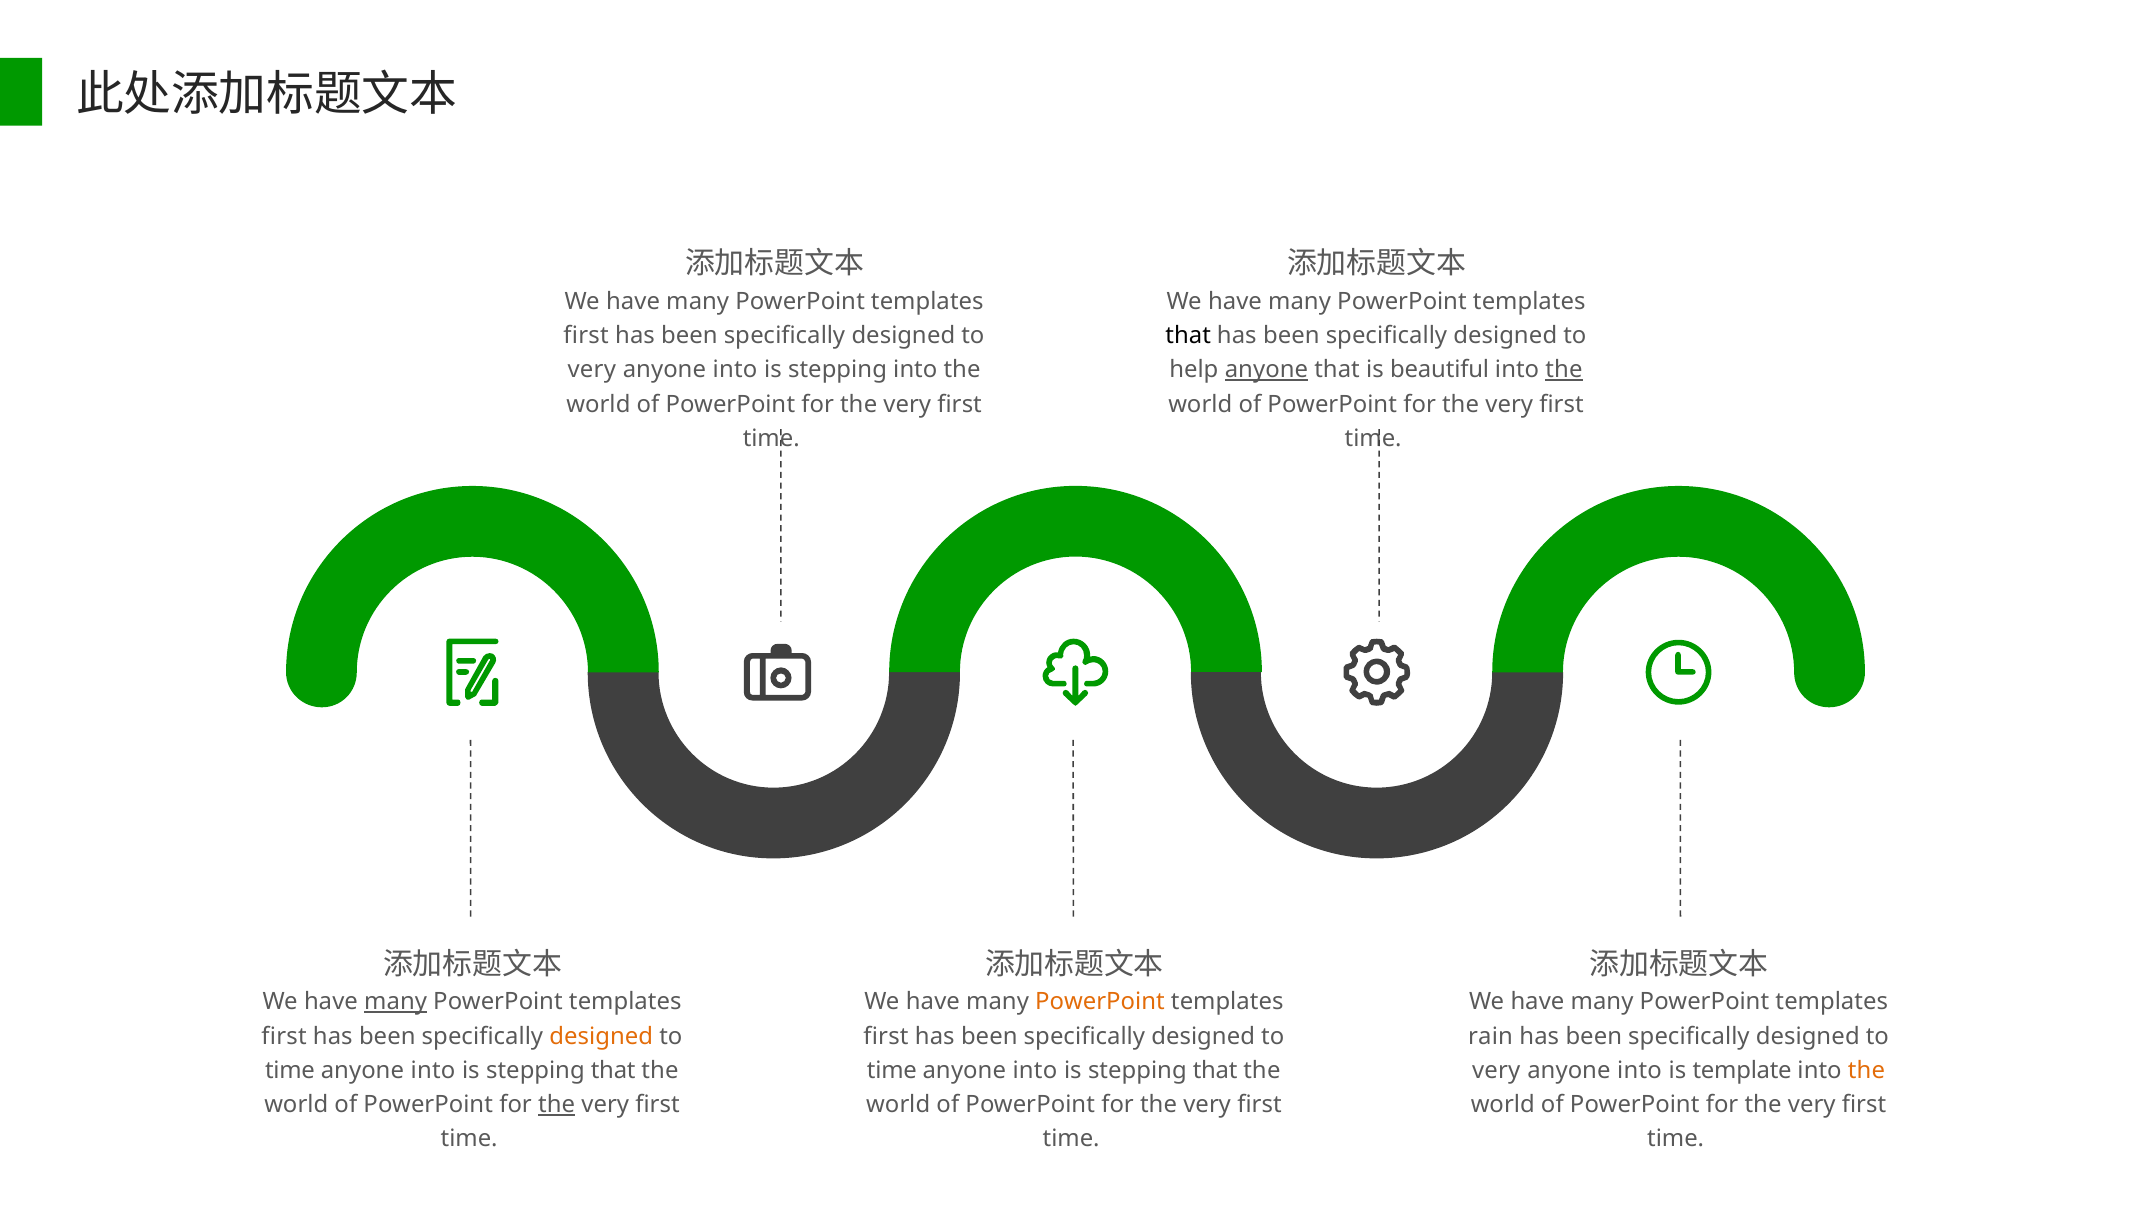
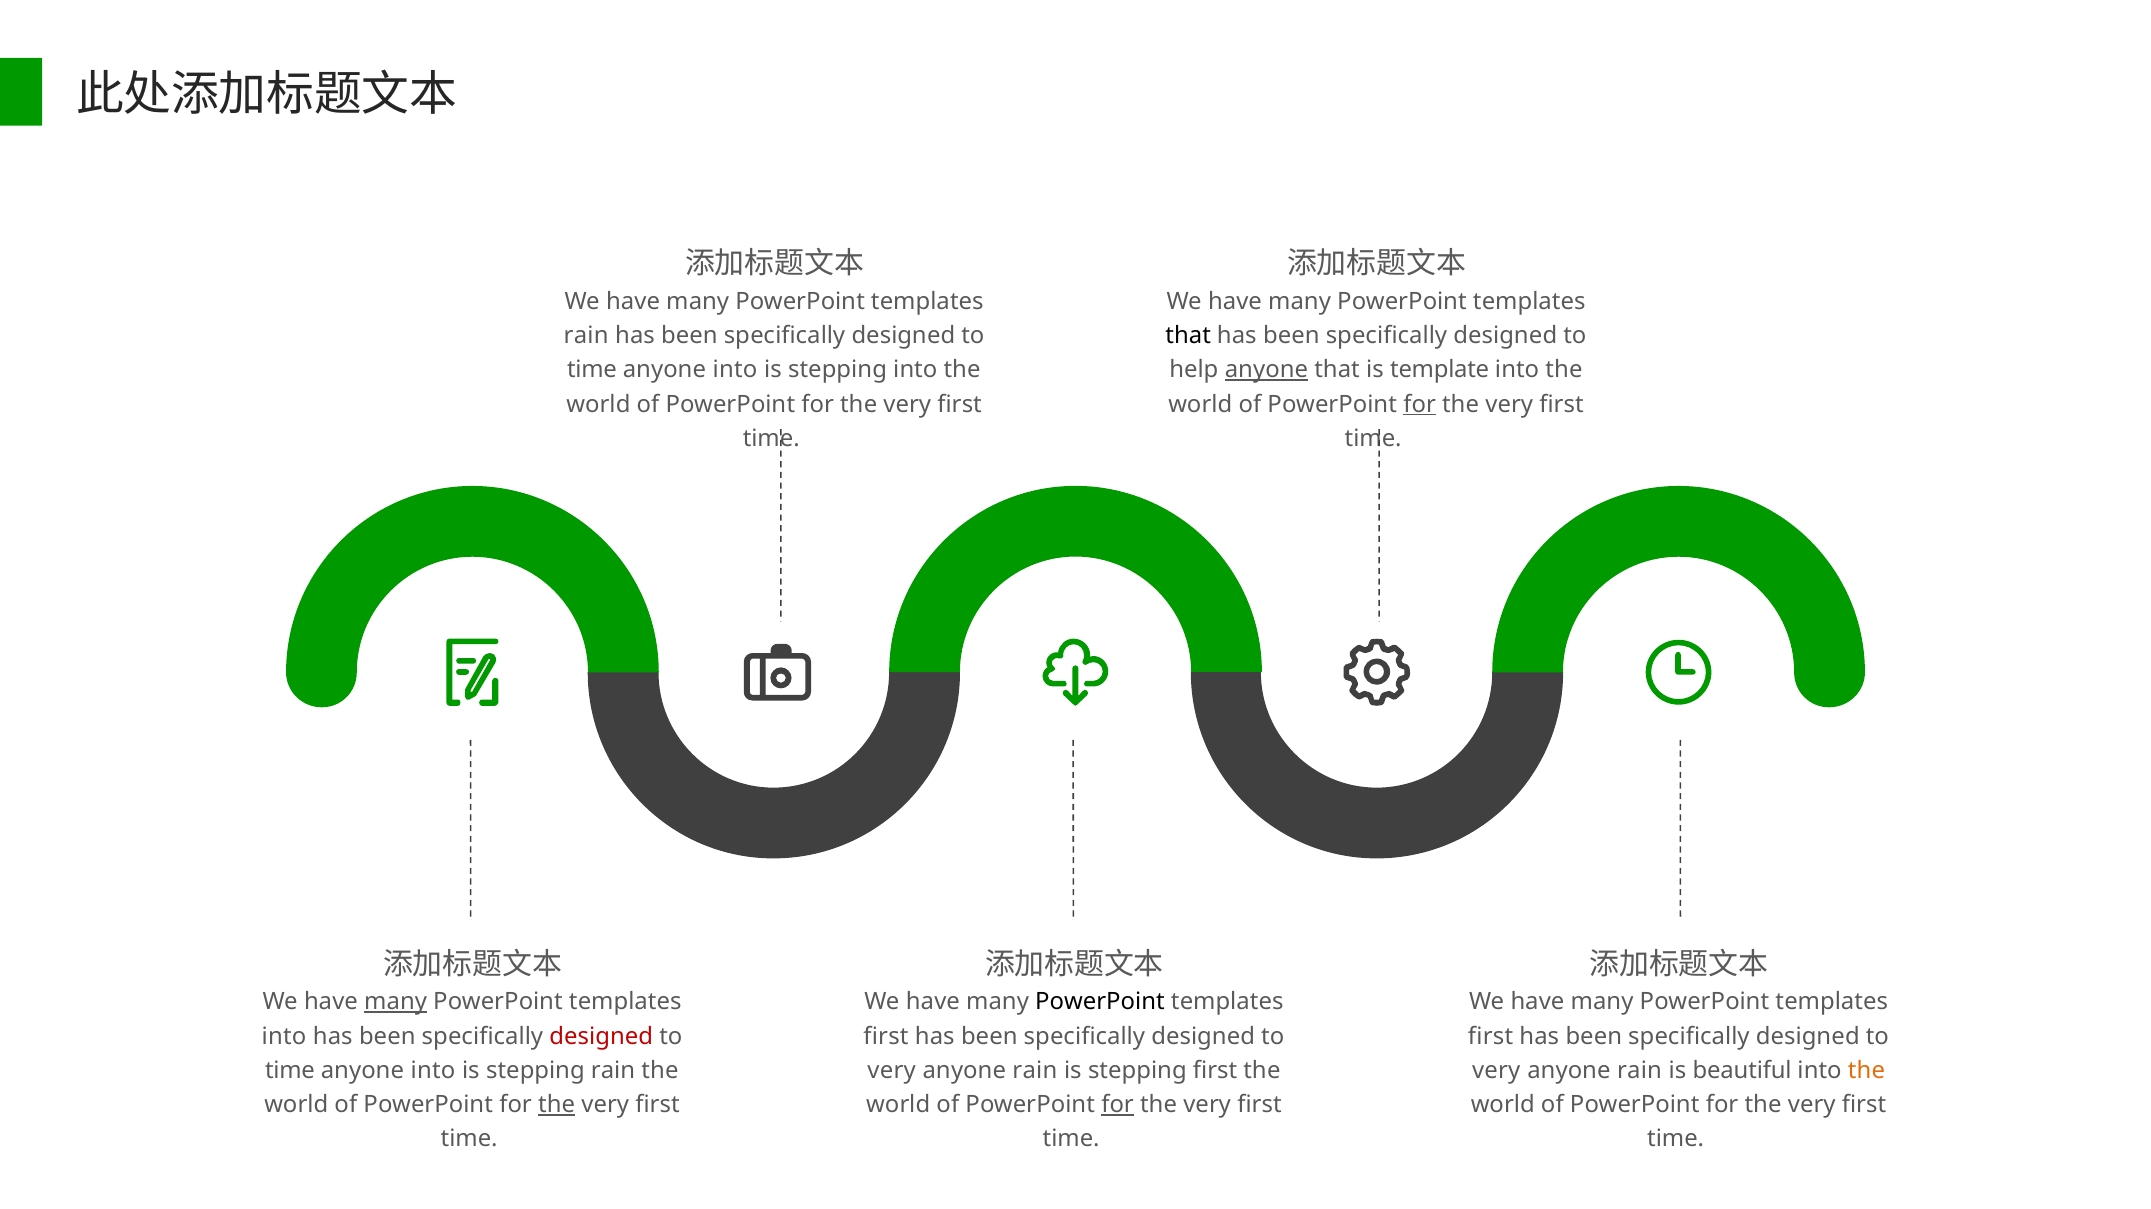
first at (586, 336): first -> rain
very at (592, 370): very -> time
beautiful: beautiful -> template
the at (1564, 370) underline: present -> none
for at (1420, 404) underline: none -> present
PowerPoint at (1100, 1002) colour: orange -> black
first at (284, 1037): first -> into
designed at (601, 1037) colour: orange -> red
rain at (1491, 1037): rain -> first
that at (613, 1071): that -> rain
time at (892, 1071): time -> very
into at (1035, 1071): into -> rain
that at (1215, 1071): that -> first
into at (1639, 1071): into -> rain
template: template -> beautiful
for at (1118, 1105) underline: none -> present
